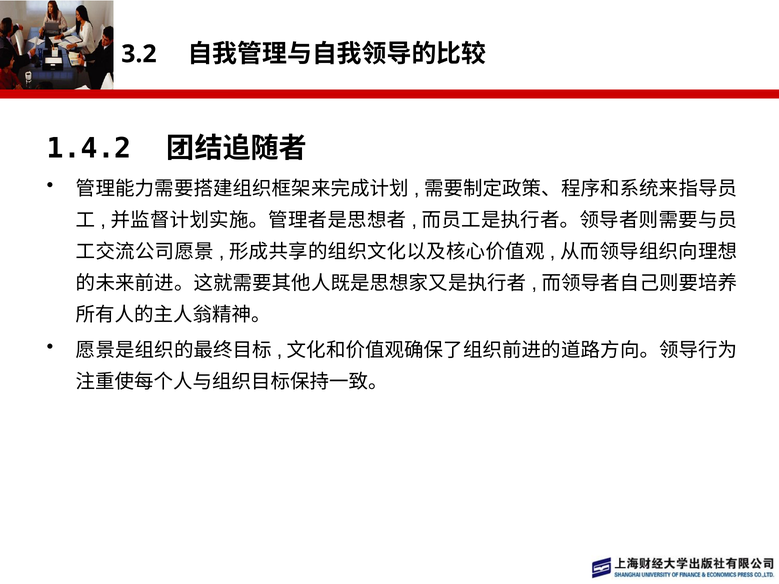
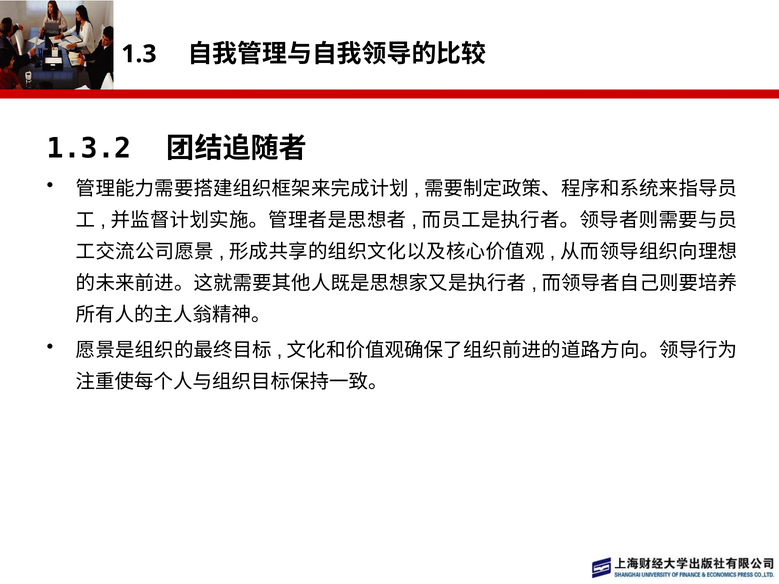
3.2: 3.2 -> 1.3
1.4.2: 1.4.2 -> 1.3.2
